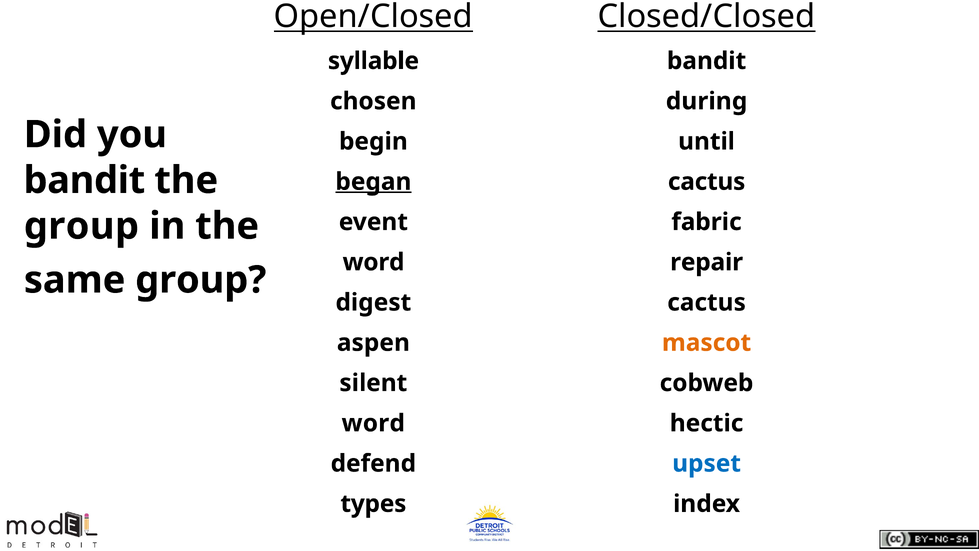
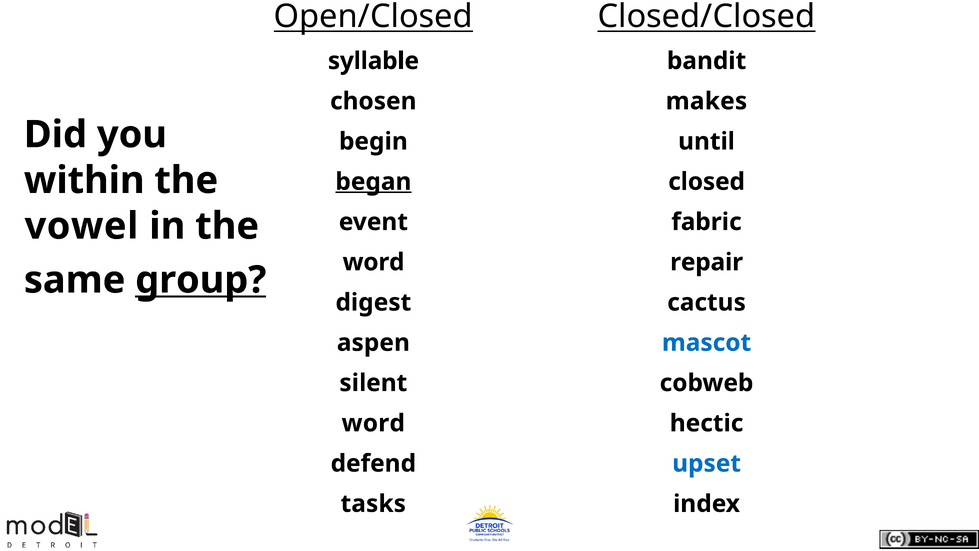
during: during -> makes
bandit at (84, 180): bandit -> within
cactus at (707, 182): cactus -> closed
group at (81, 226): group -> vowel
group at (201, 280) underline: none -> present
mascot colour: orange -> blue
types: types -> tasks
